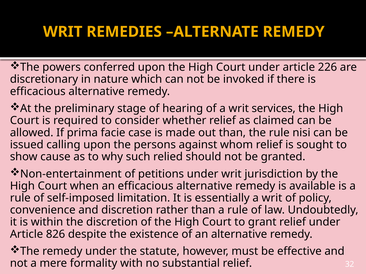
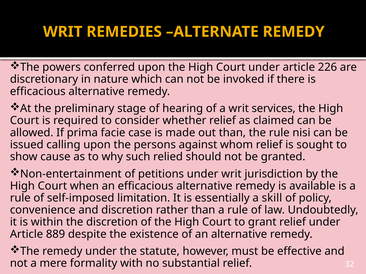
essentially a writ: writ -> skill
826: 826 -> 889
